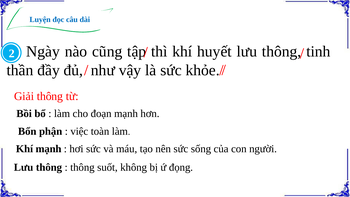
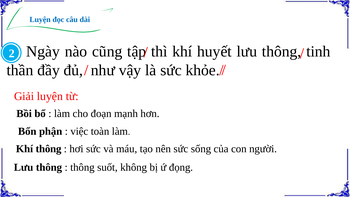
Giải thông: thông -> luyện
Khí mạnh: mạnh -> thông
